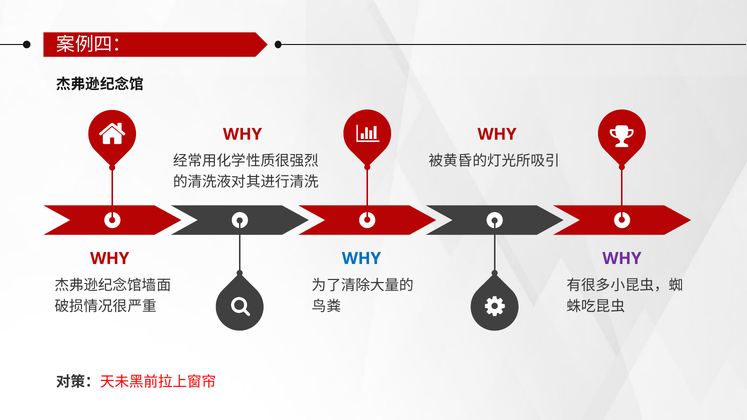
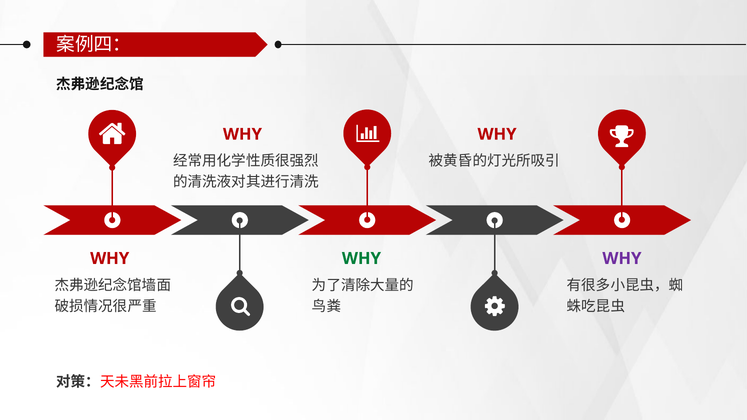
WHY at (361, 259) colour: blue -> green
